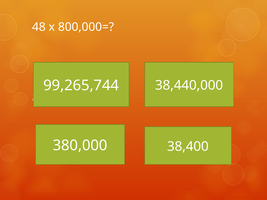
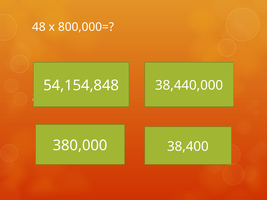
99,265,744: 99,265,744 -> 54,154,848
